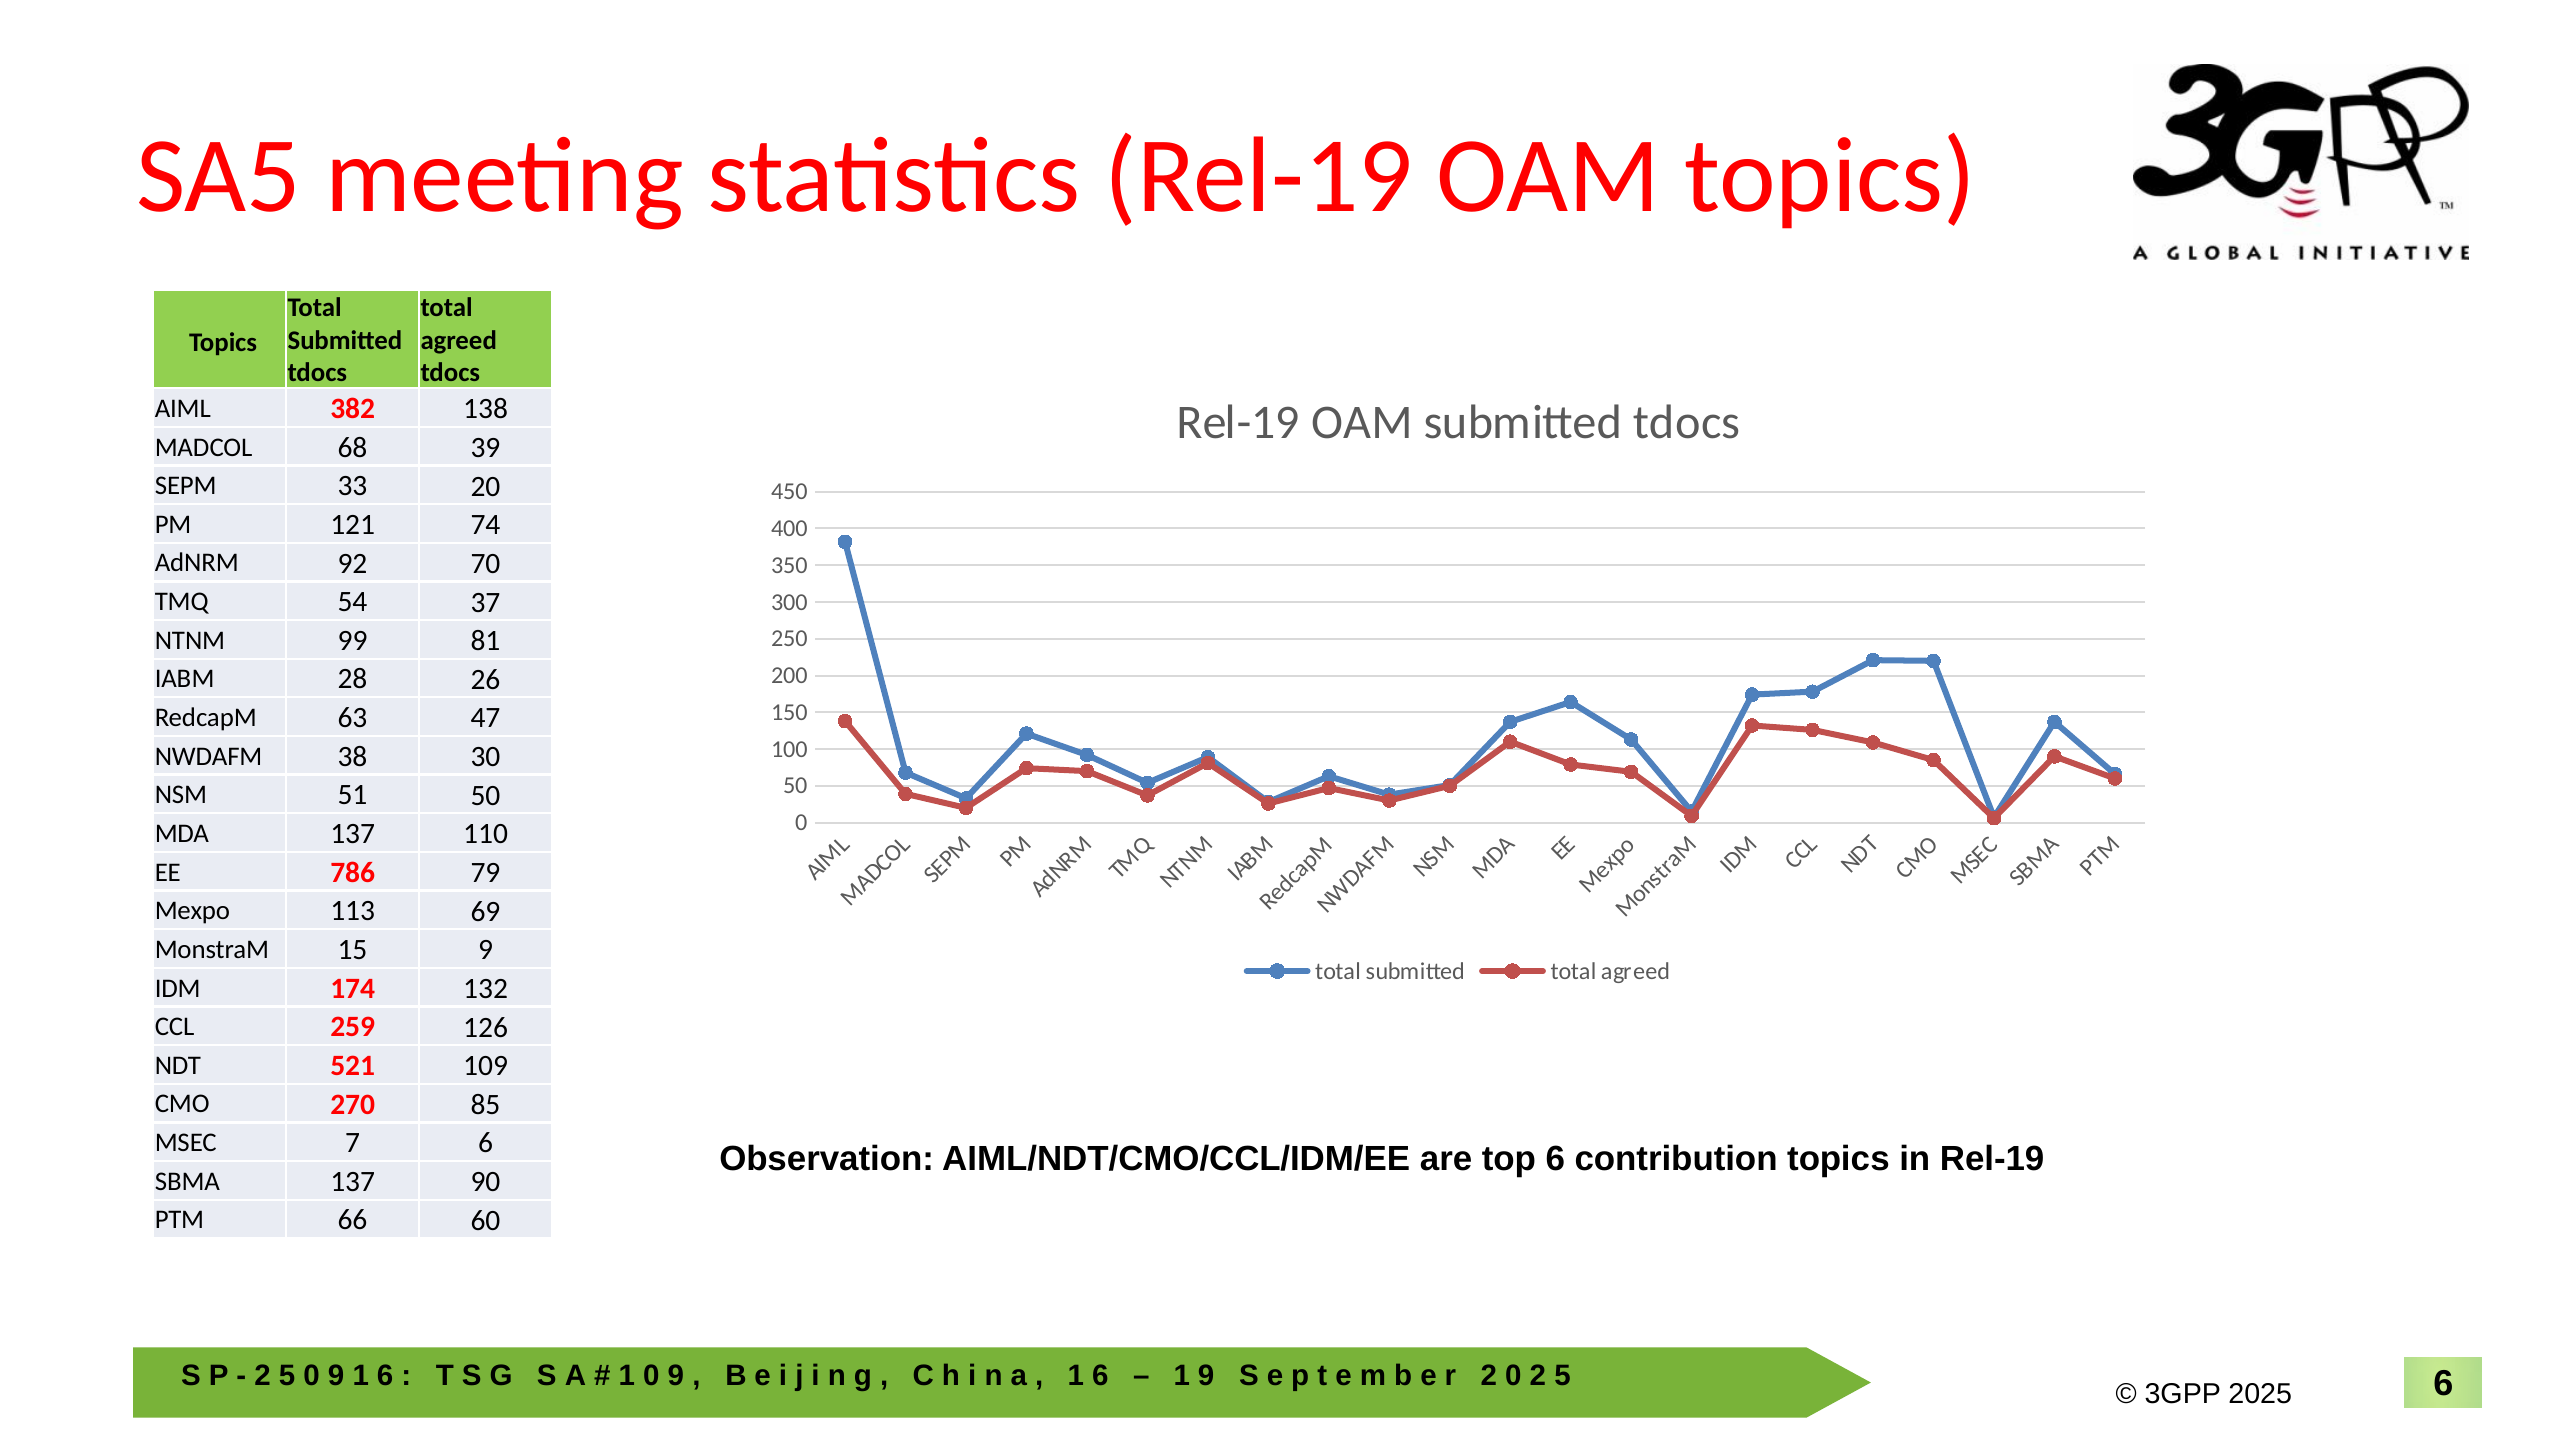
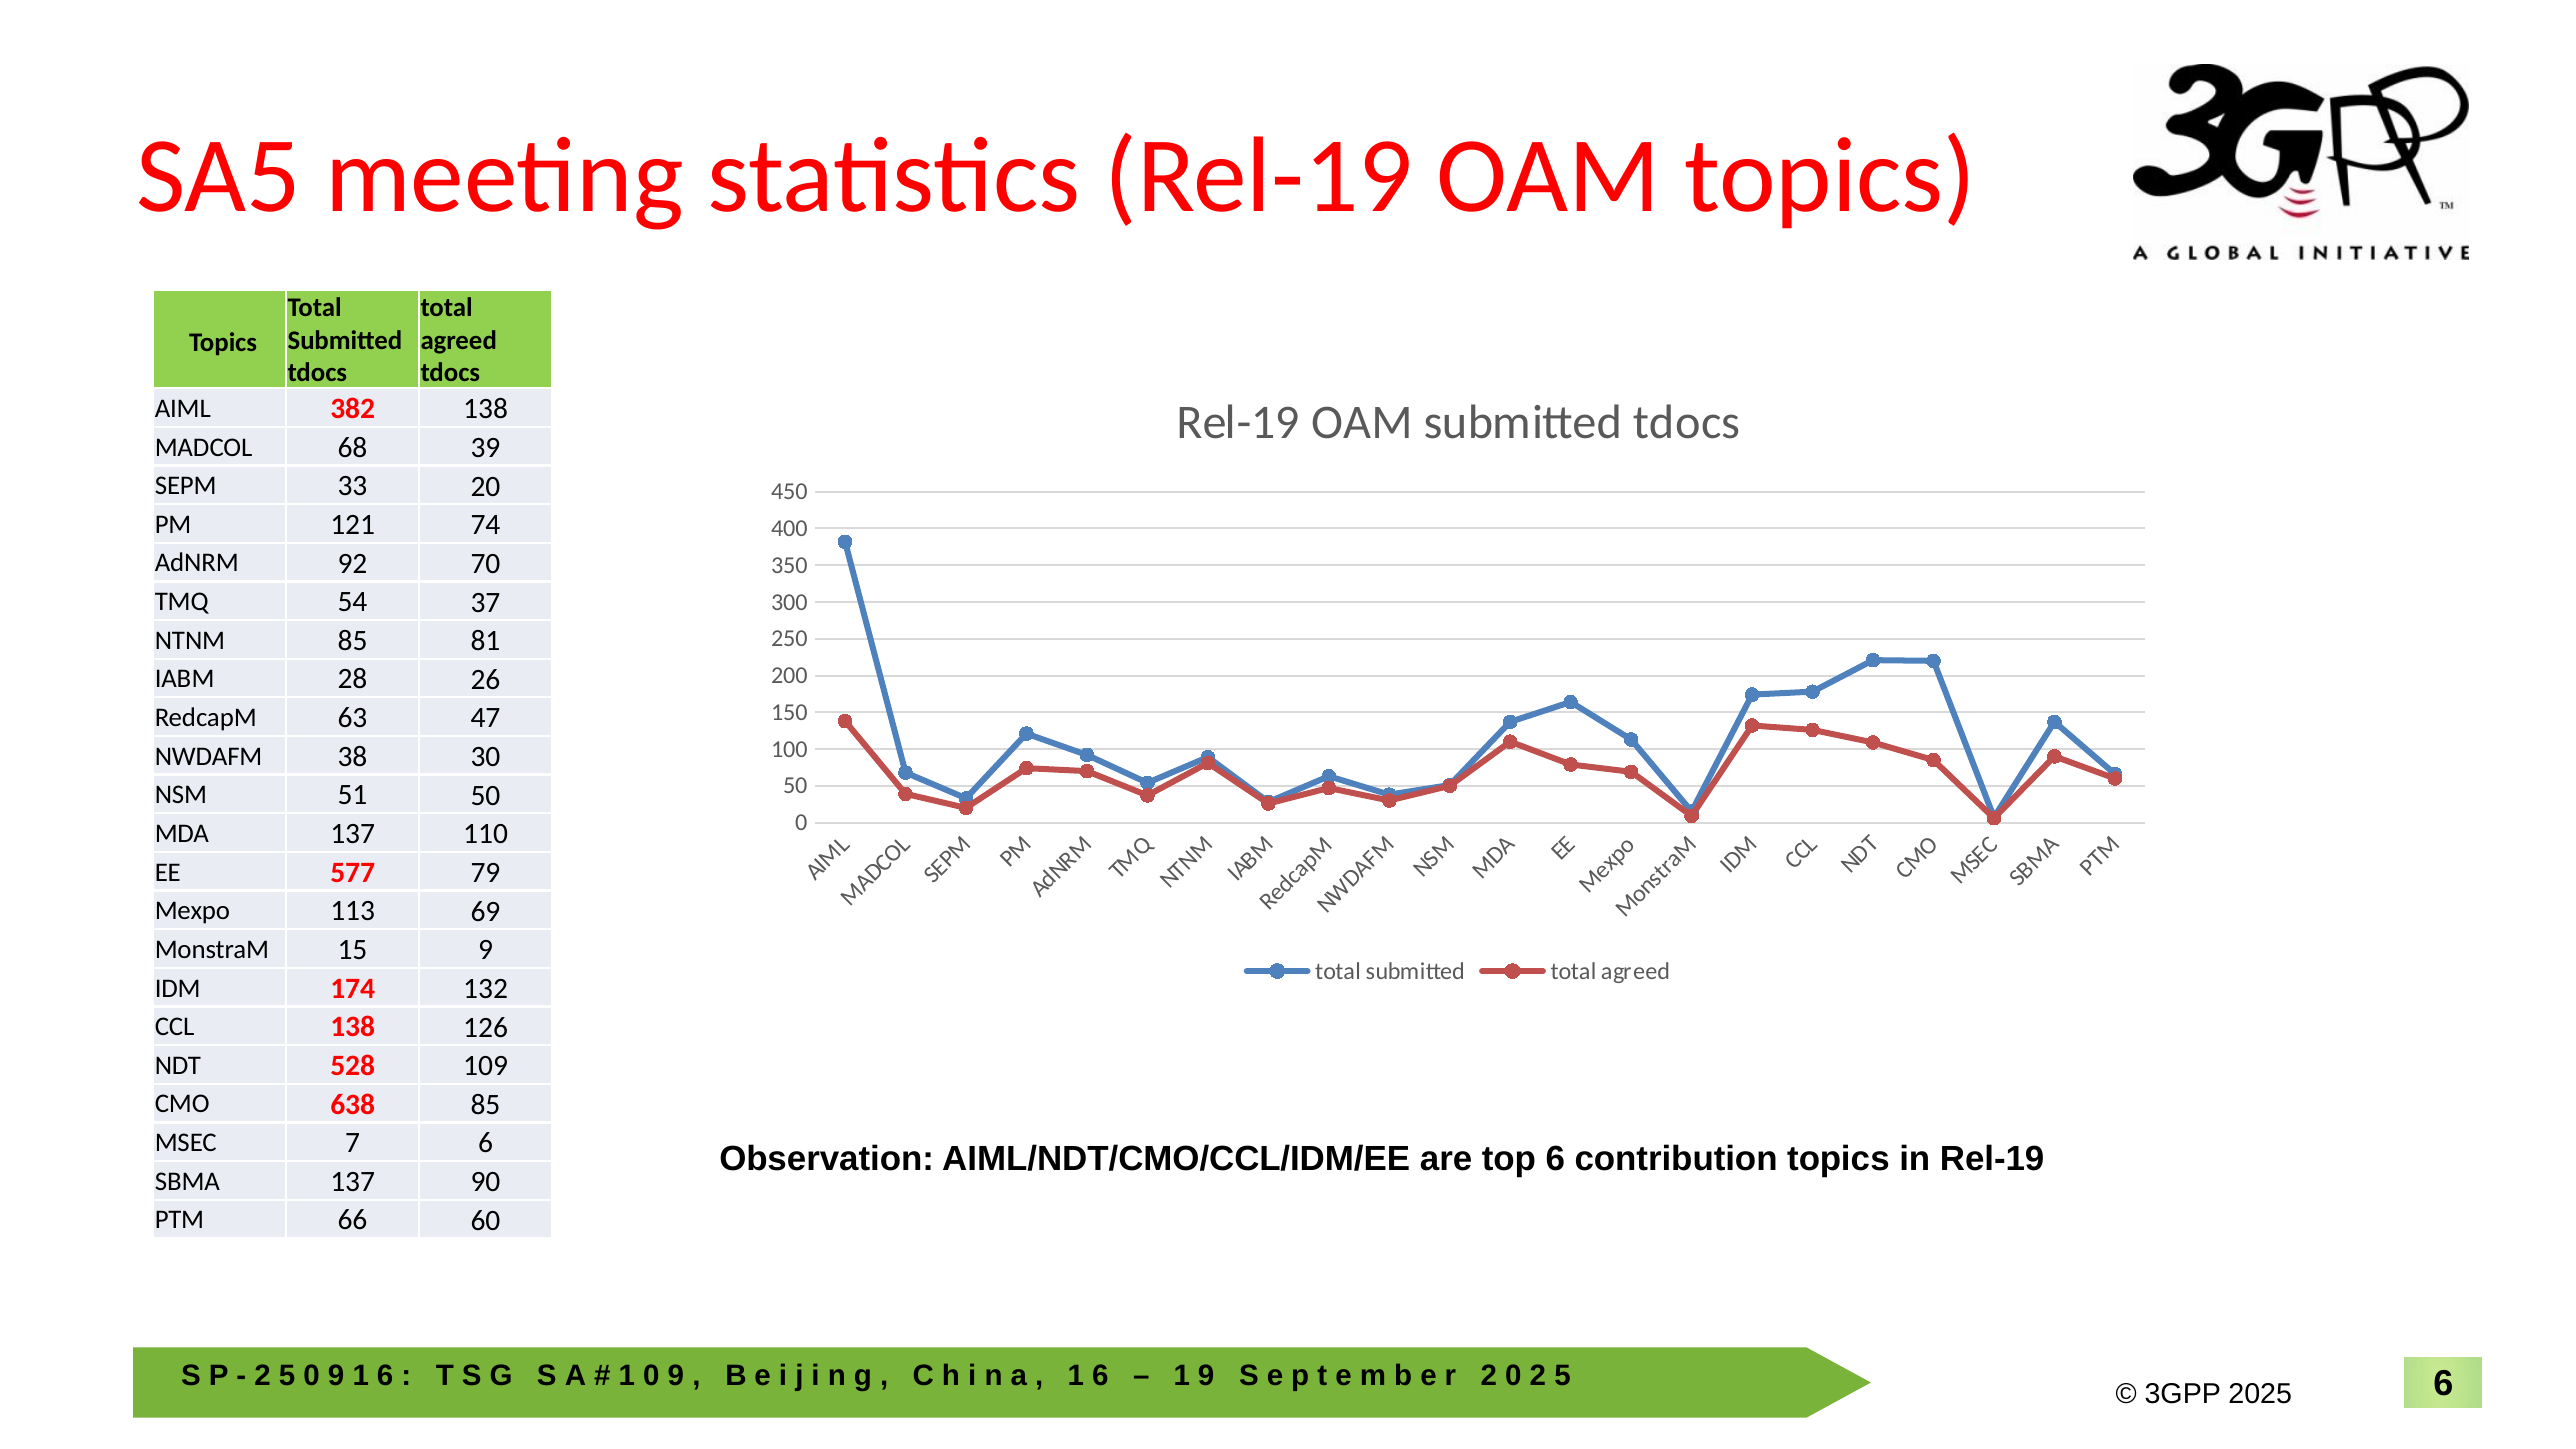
NTNM 99: 99 -> 85
786: 786 -> 577
CCL 259: 259 -> 138
521: 521 -> 528
270: 270 -> 638
